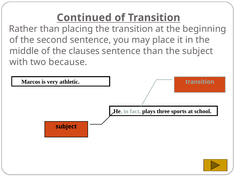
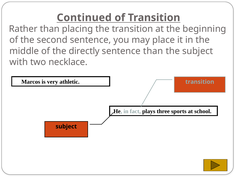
clauses: clauses -> directly
because: because -> necklace
